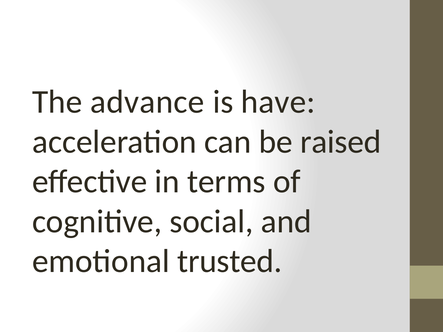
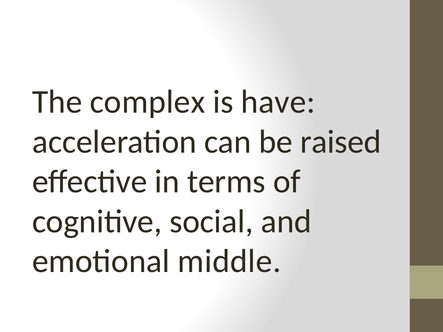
advance: advance -> complex
trusted: trusted -> middle
